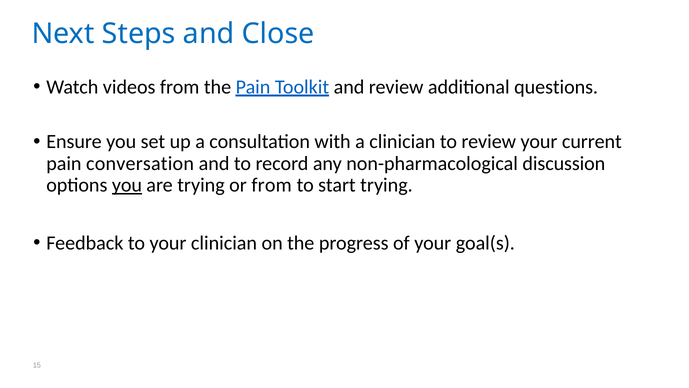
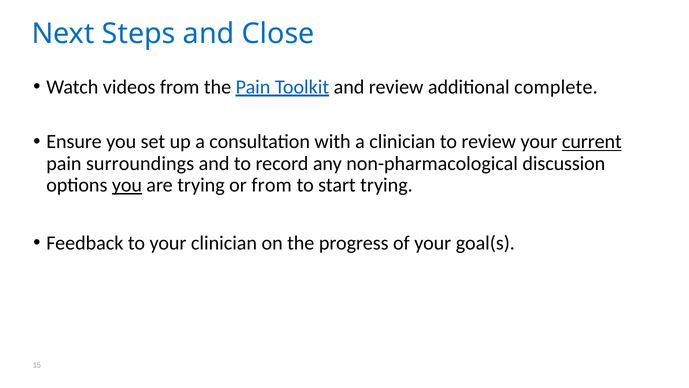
questions: questions -> complete
current underline: none -> present
conversation: conversation -> surroundings
